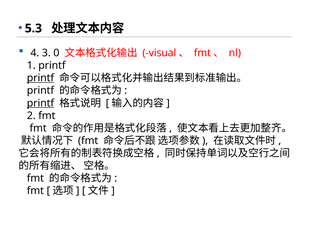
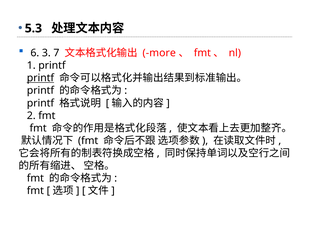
4: 4 -> 6
0: 0 -> 7
visual: visual -> more
printf at (40, 103) underline: present -> none
